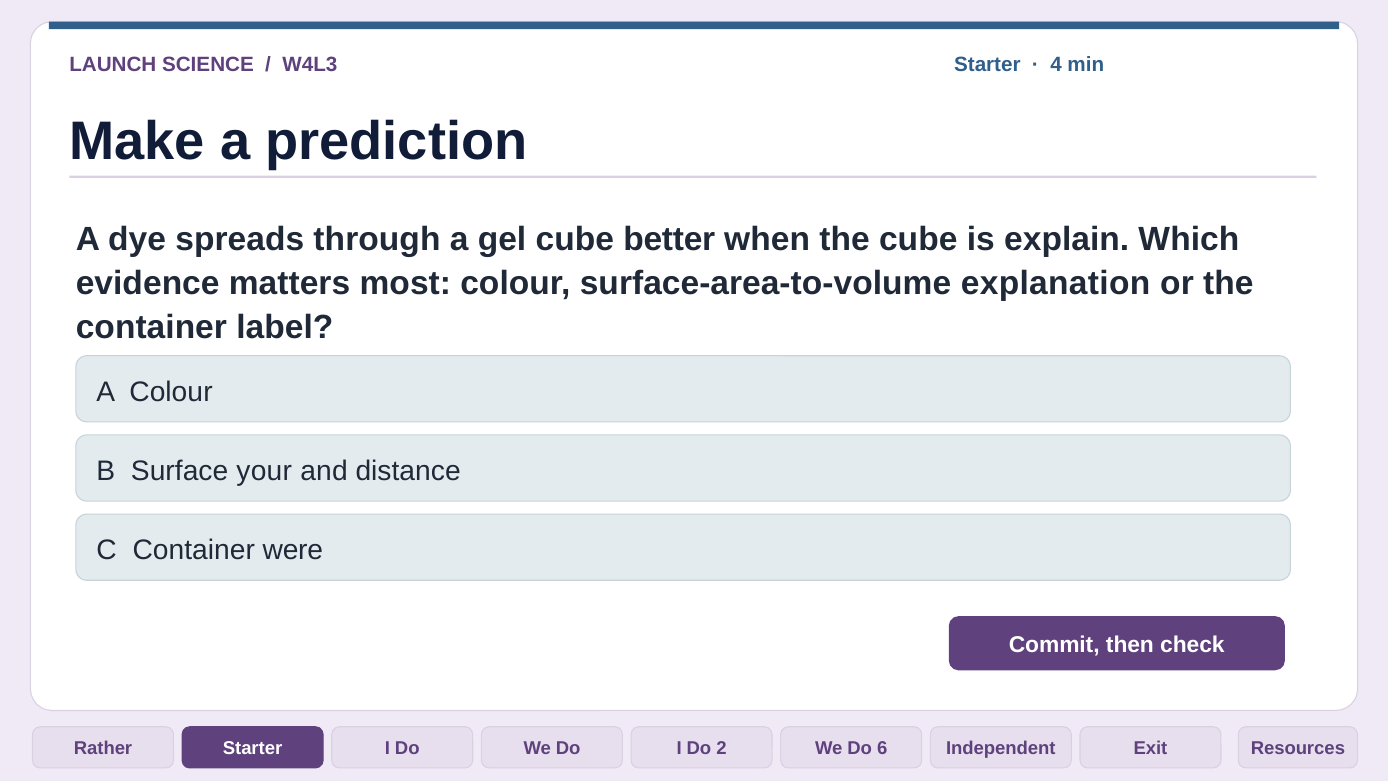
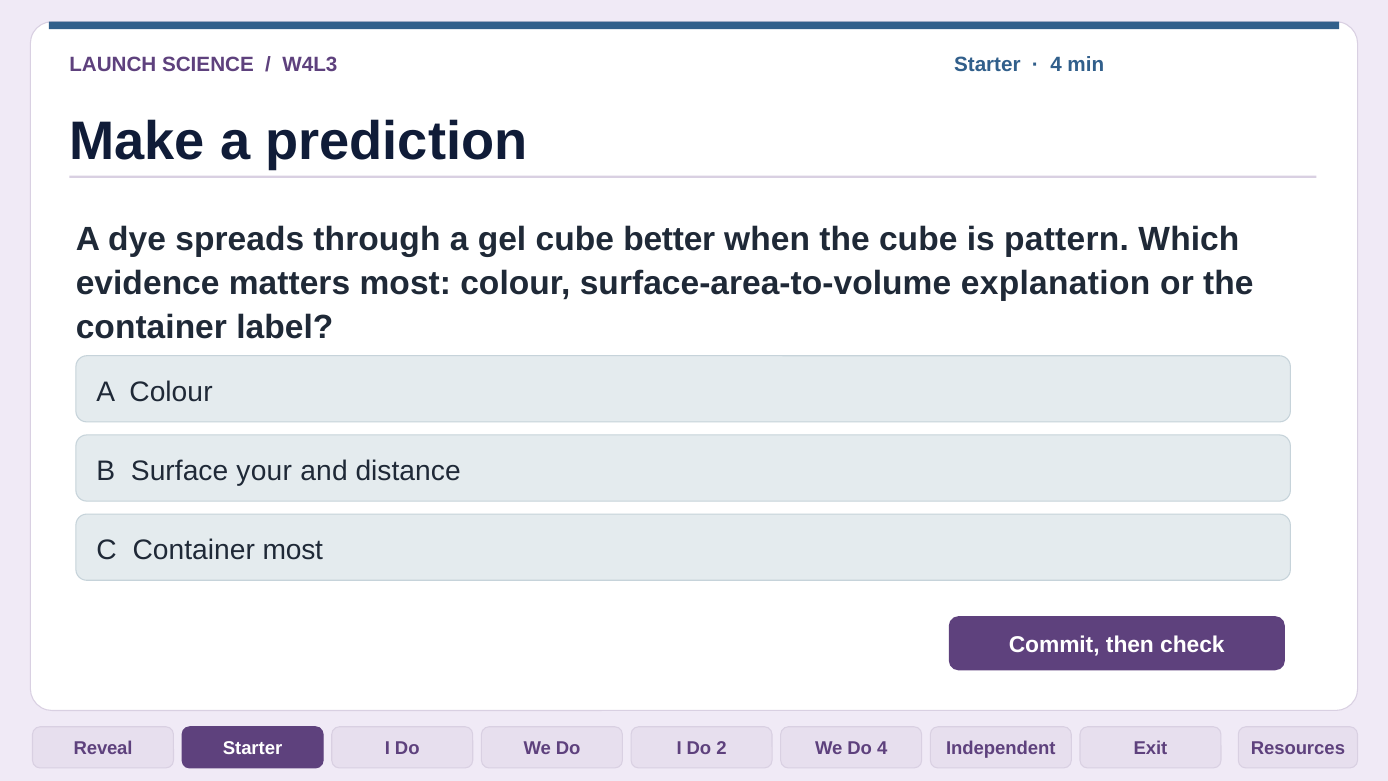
explain: explain -> pattern
Container were: were -> most
Rather: Rather -> Reveal
Do 6: 6 -> 4
